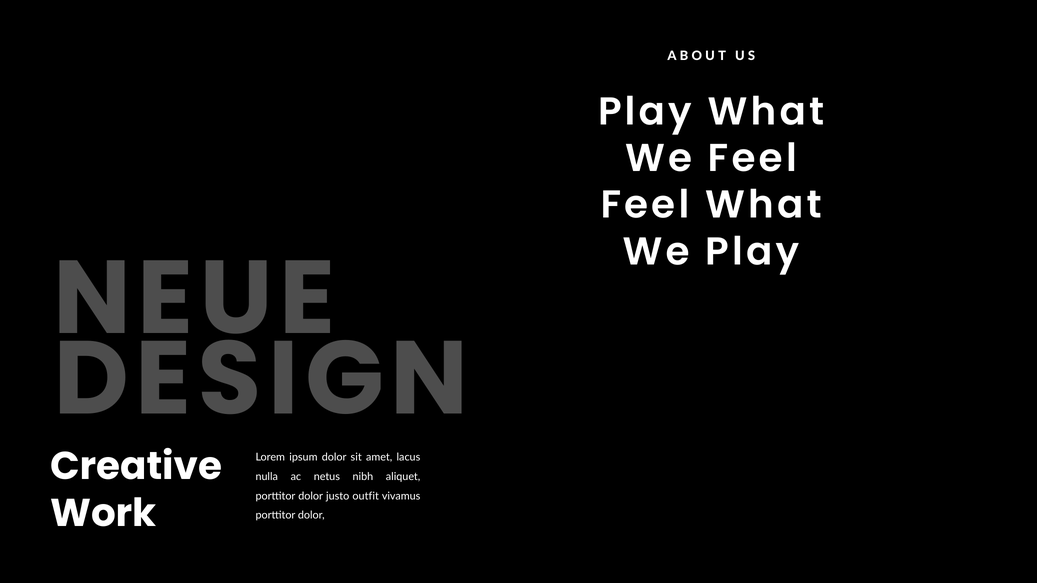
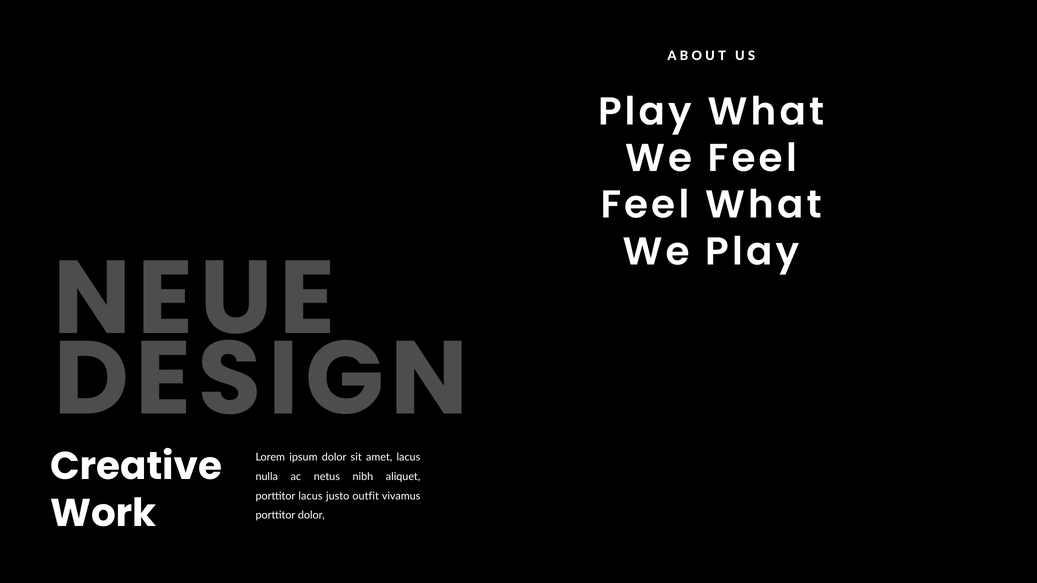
dolor at (311, 496): dolor -> lacus
